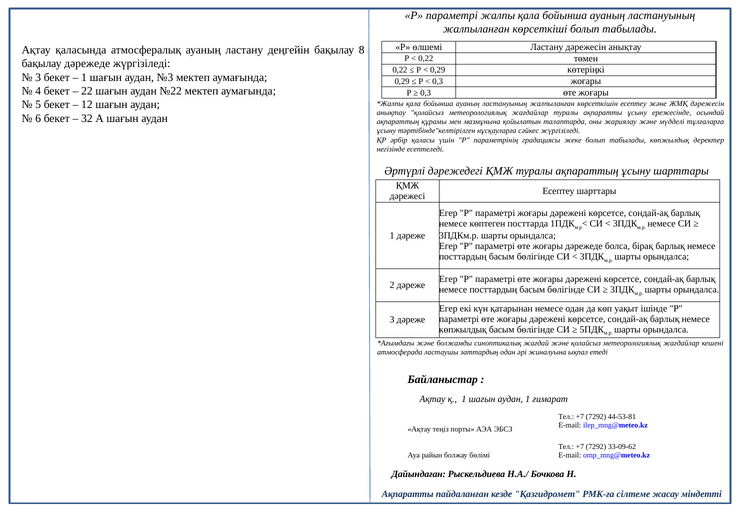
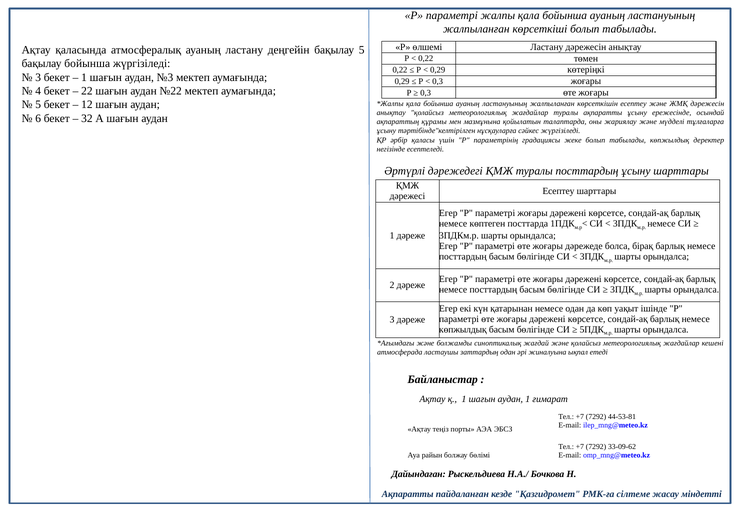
бақылау 8: 8 -> 5
бақылау дәрежеде: дәрежеде -> бойынша
туралы ақпараттың: ақпараттың -> посттардың
